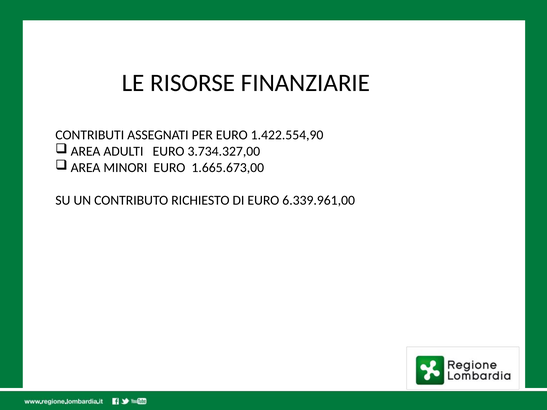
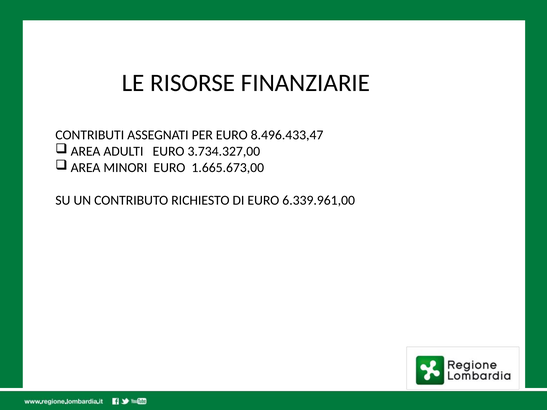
1.422.554,90: 1.422.554,90 -> 8.496.433,47
